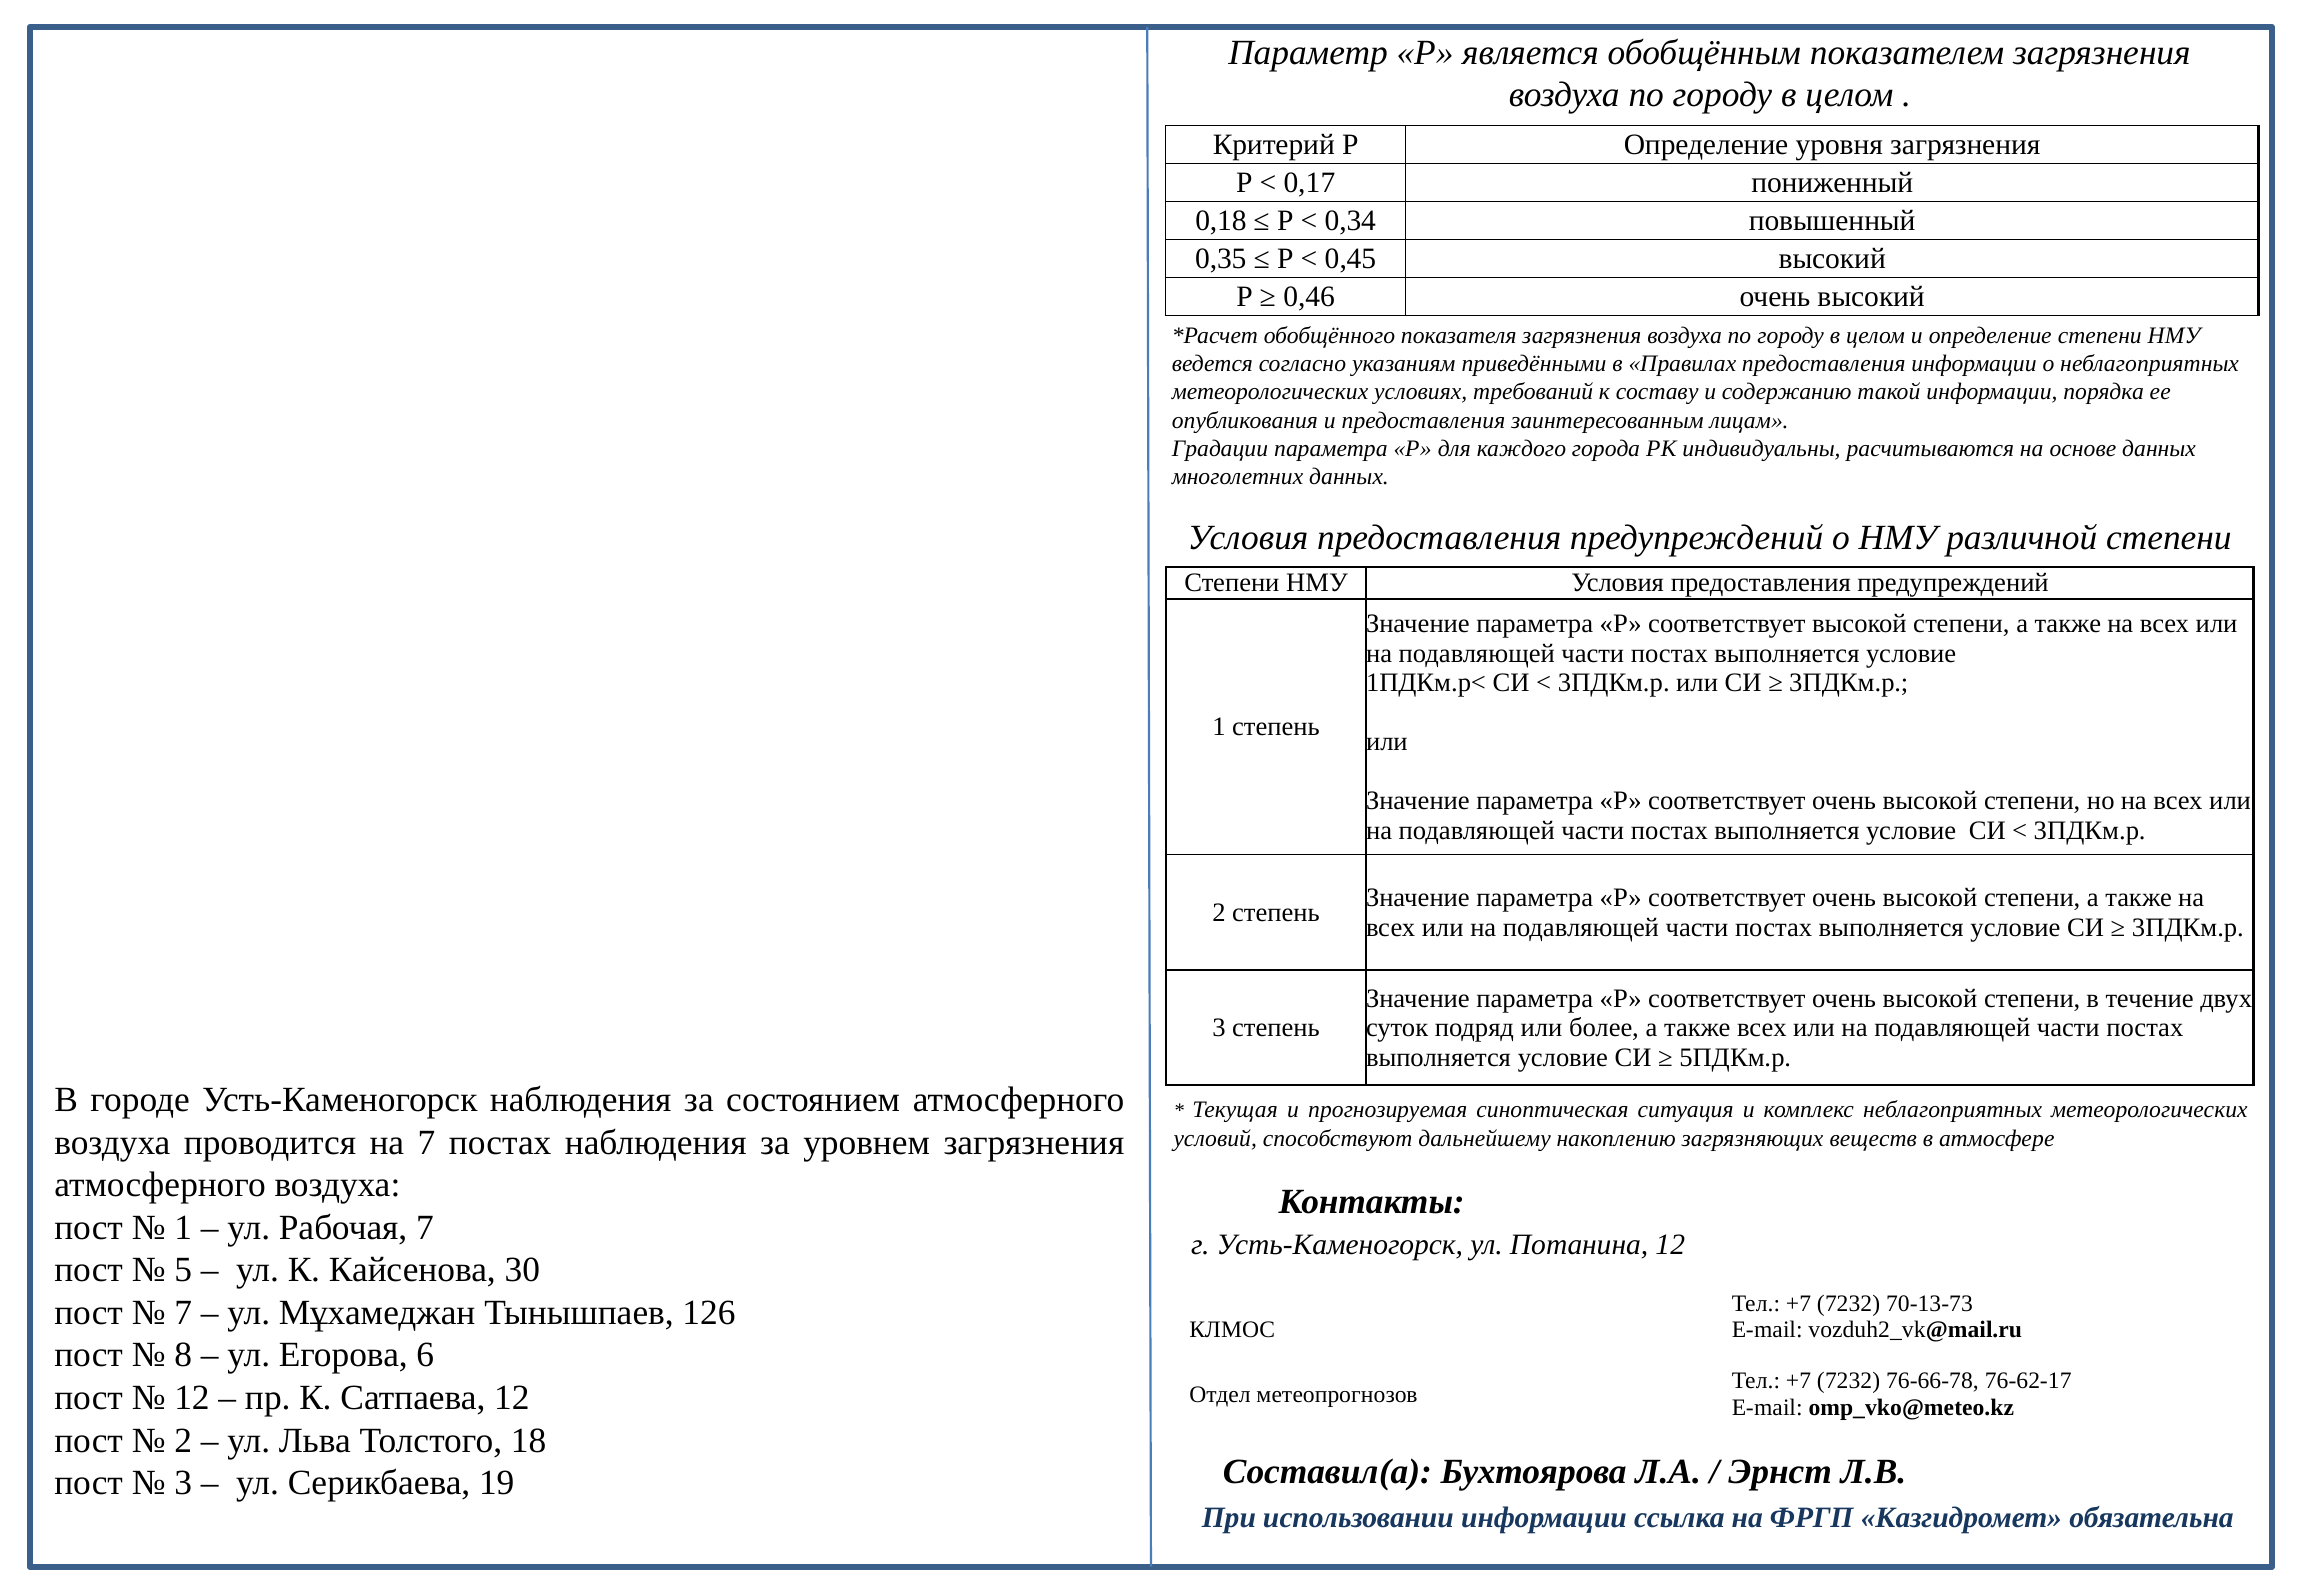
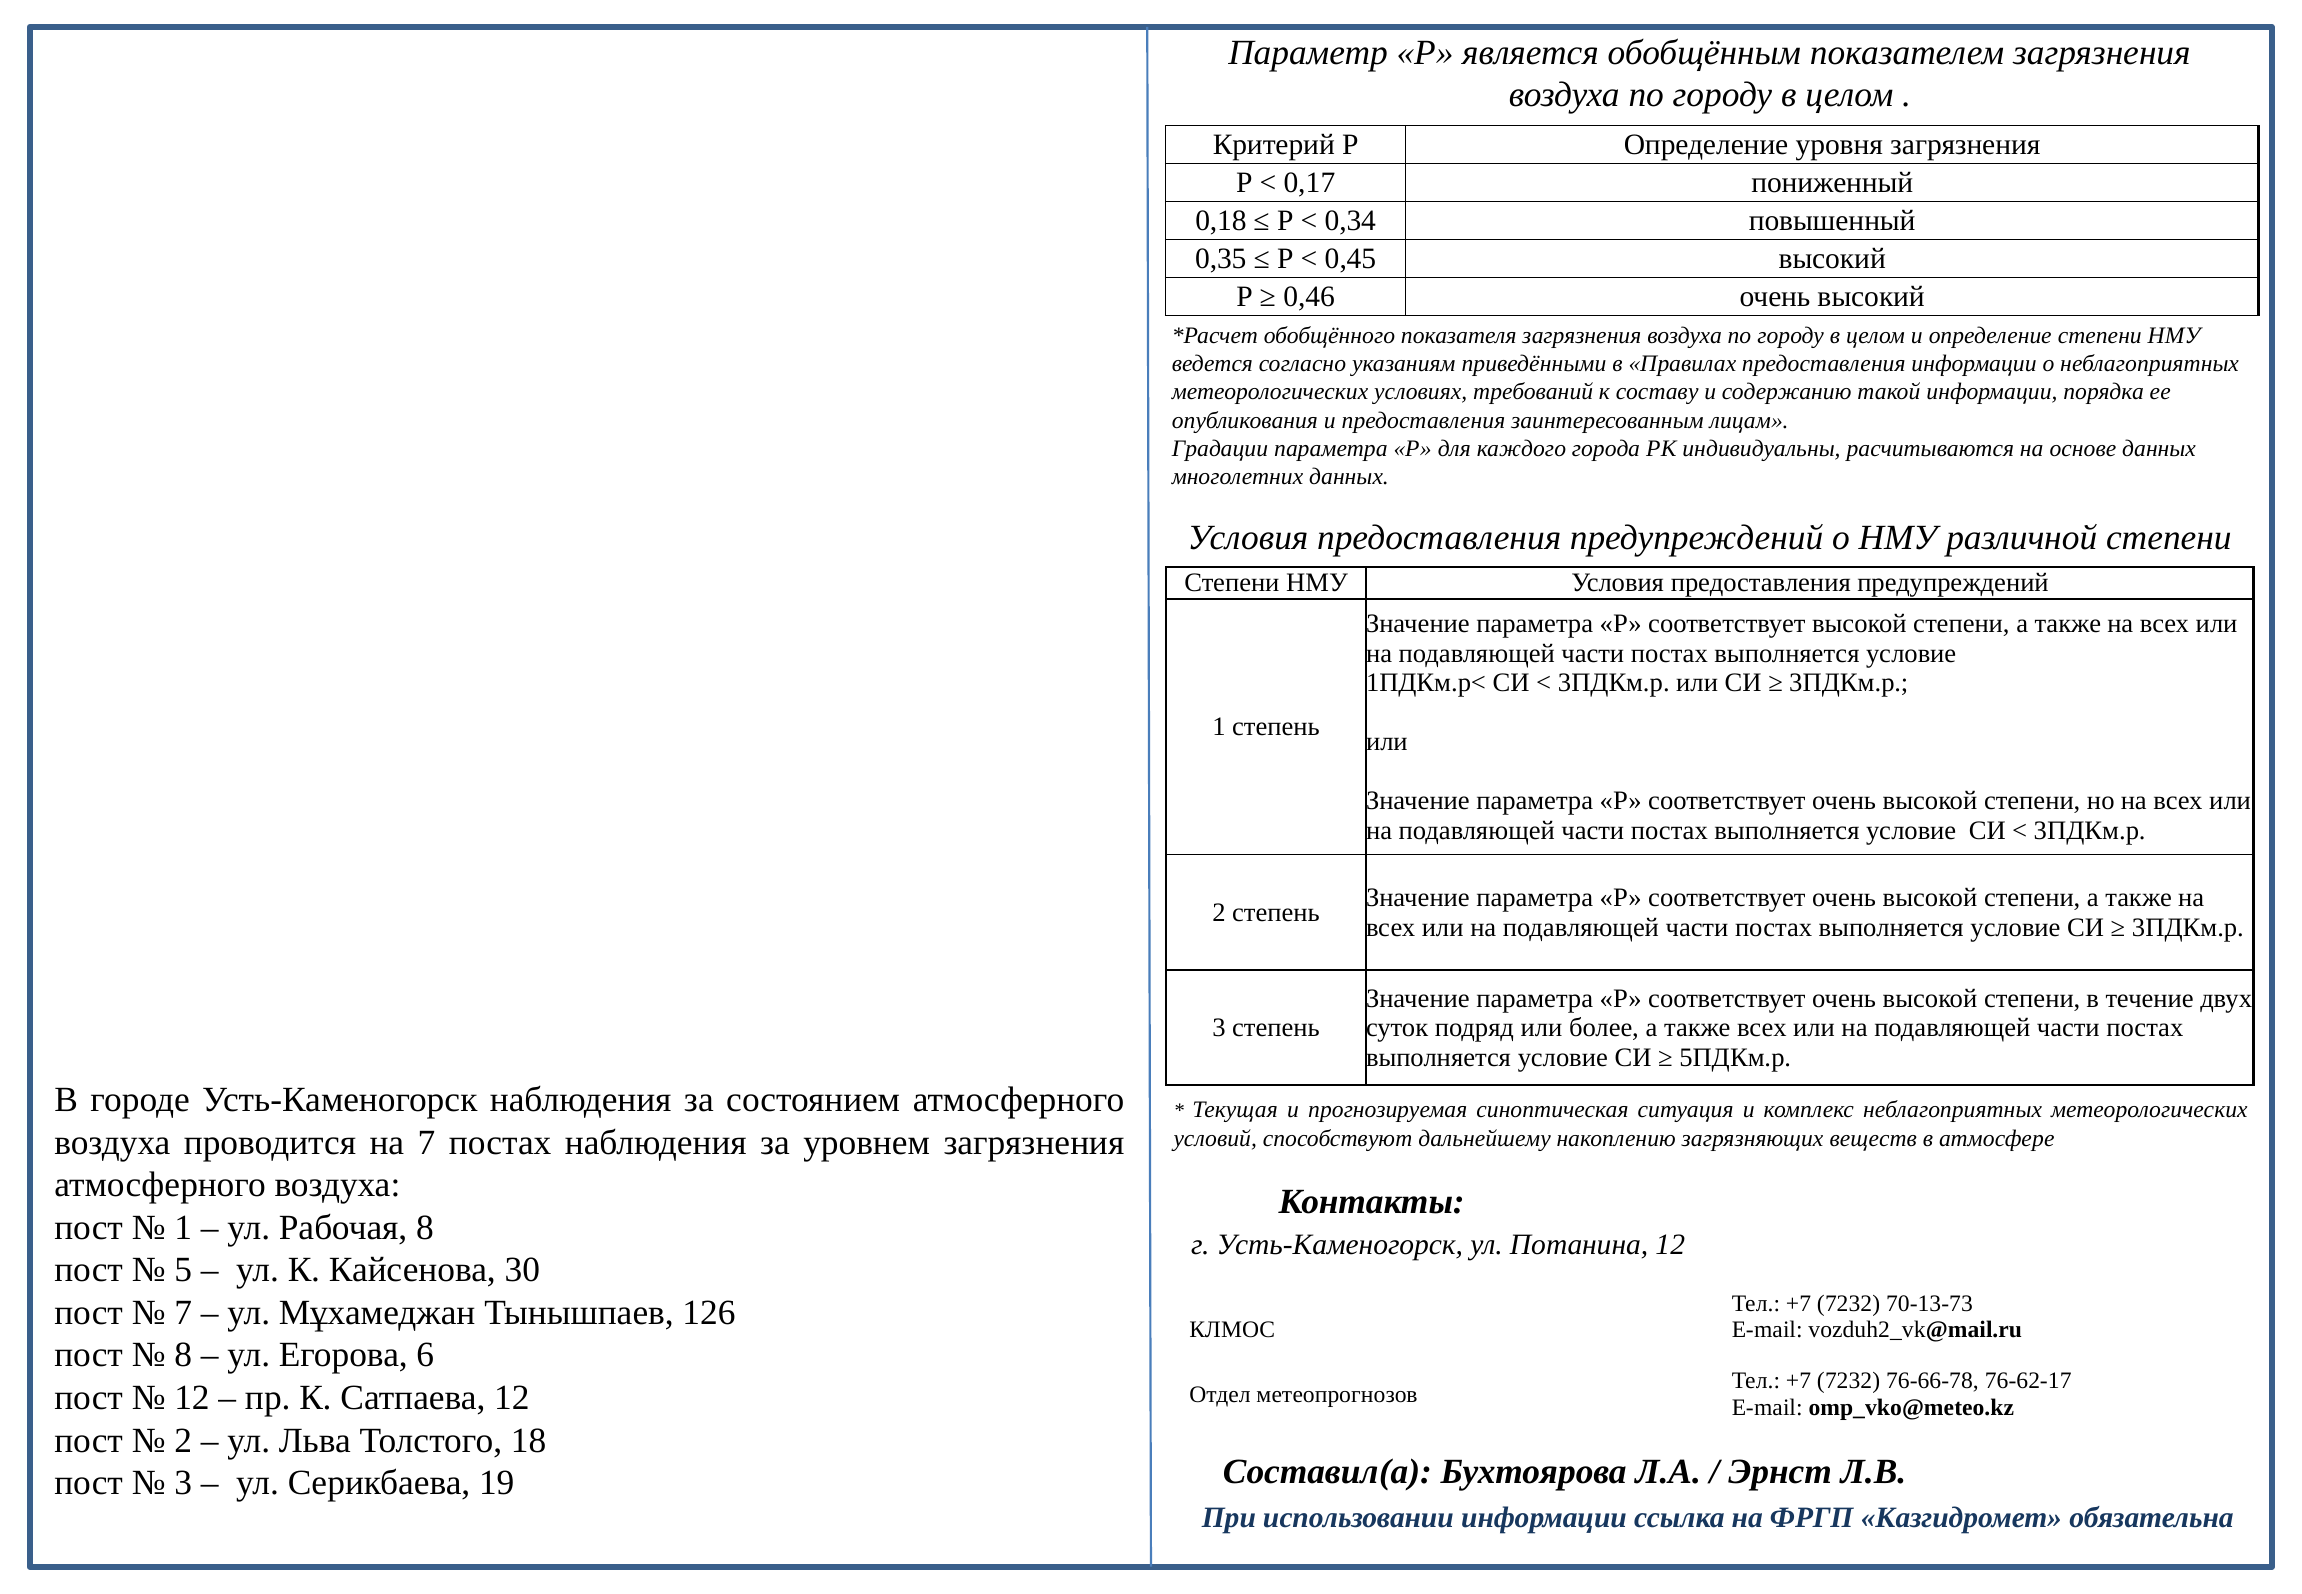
Рабочая 7: 7 -> 8
